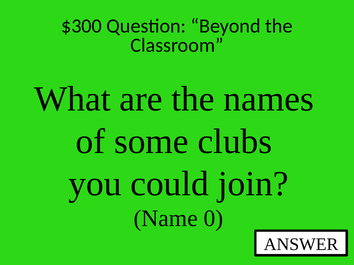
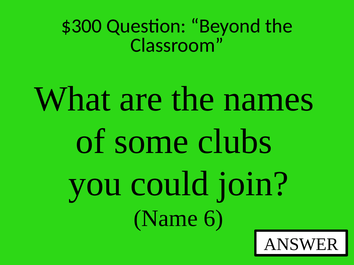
0: 0 -> 6
